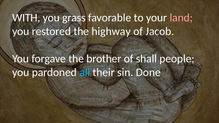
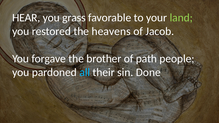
WITH: WITH -> HEAR
land colour: pink -> light green
highway: highway -> heavens
shall: shall -> path
